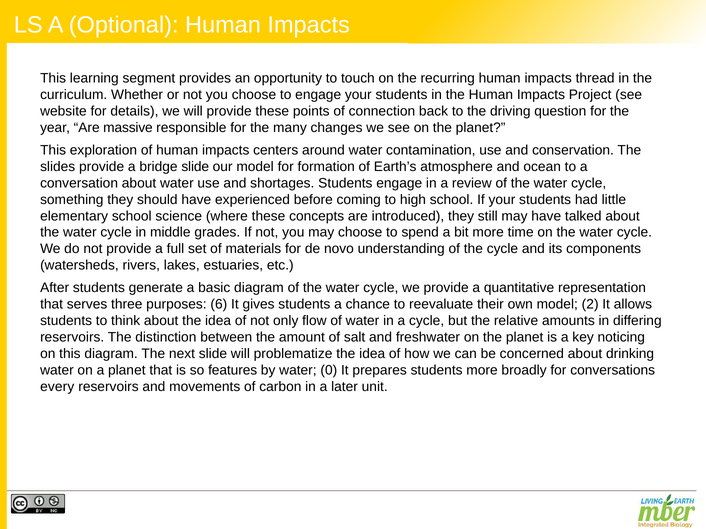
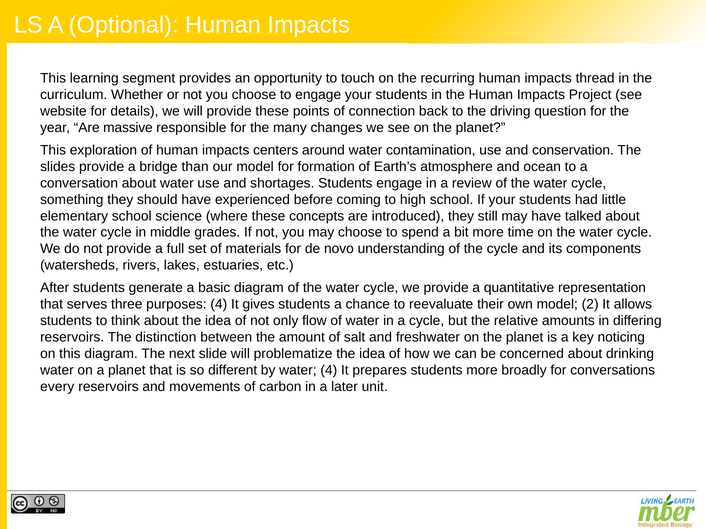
bridge slide: slide -> than
purposes 6: 6 -> 4
features: features -> different
water 0: 0 -> 4
